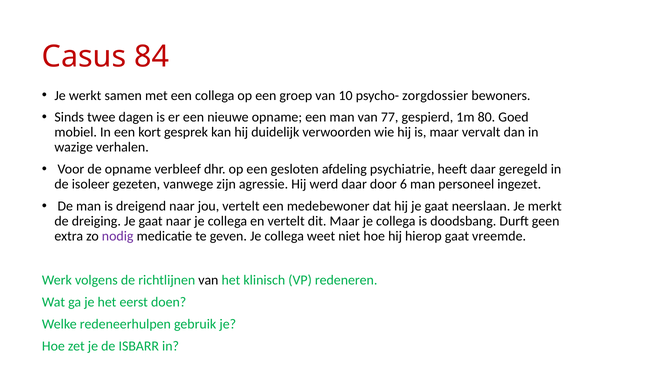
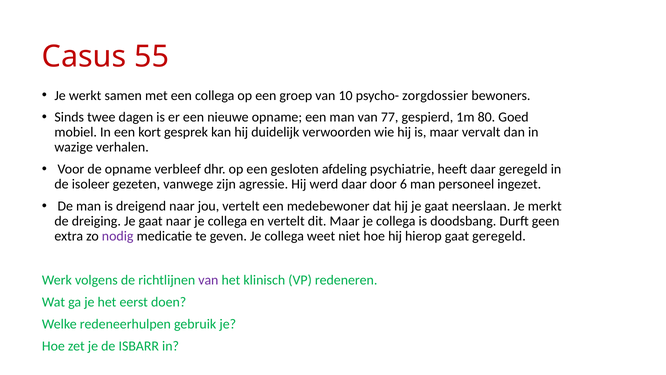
84: 84 -> 55
gaat vreemde: vreemde -> geregeld
van at (208, 280) colour: black -> purple
